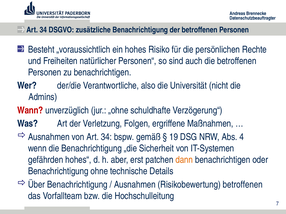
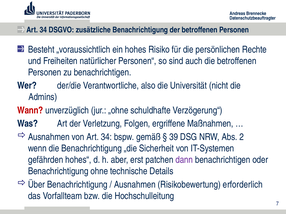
19: 19 -> 39
4: 4 -> 2
dann colour: orange -> purple
Risikobewertung betroffenen: betroffenen -> erforderlich
